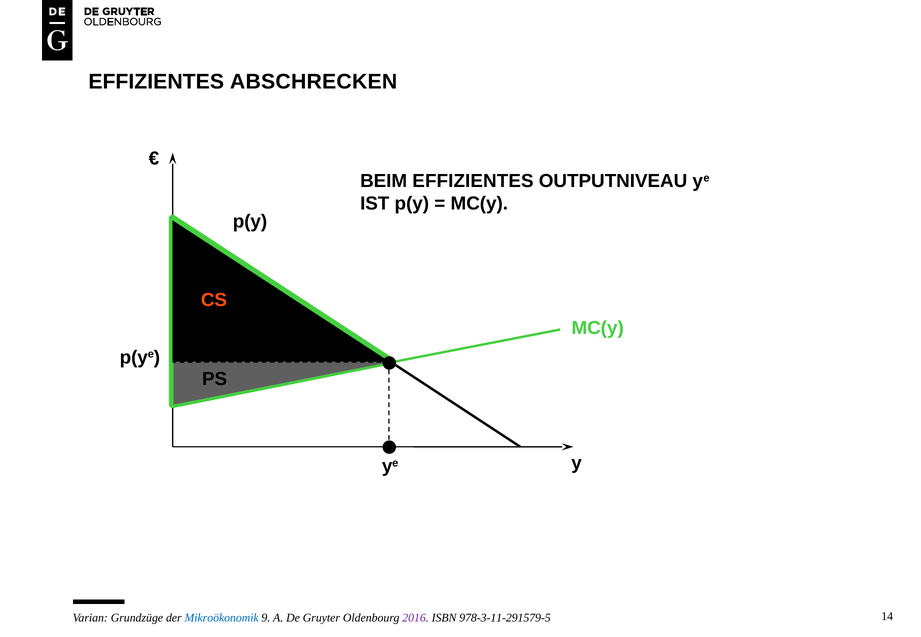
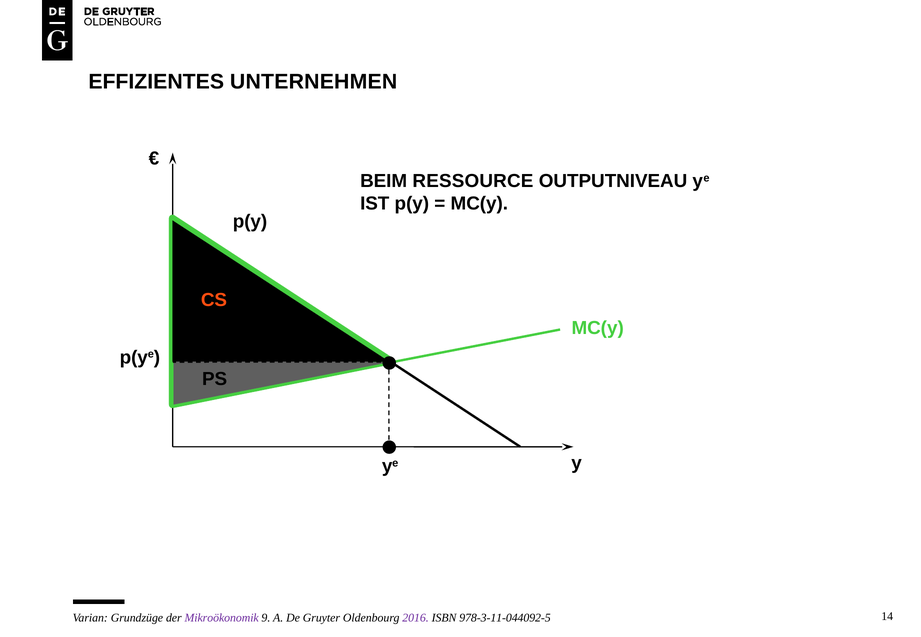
ABSCHRECKEN: ABSCHRECKEN -> UNTERNEHMEN
BEIM EFFIZIENTES: EFFIZIENTES -> RESSOURCE
Mikroökonomik colour: blue -> purple
978-3-11-291579-5: 978-3-11-291579-5 -> 978-3-11-044092-5
